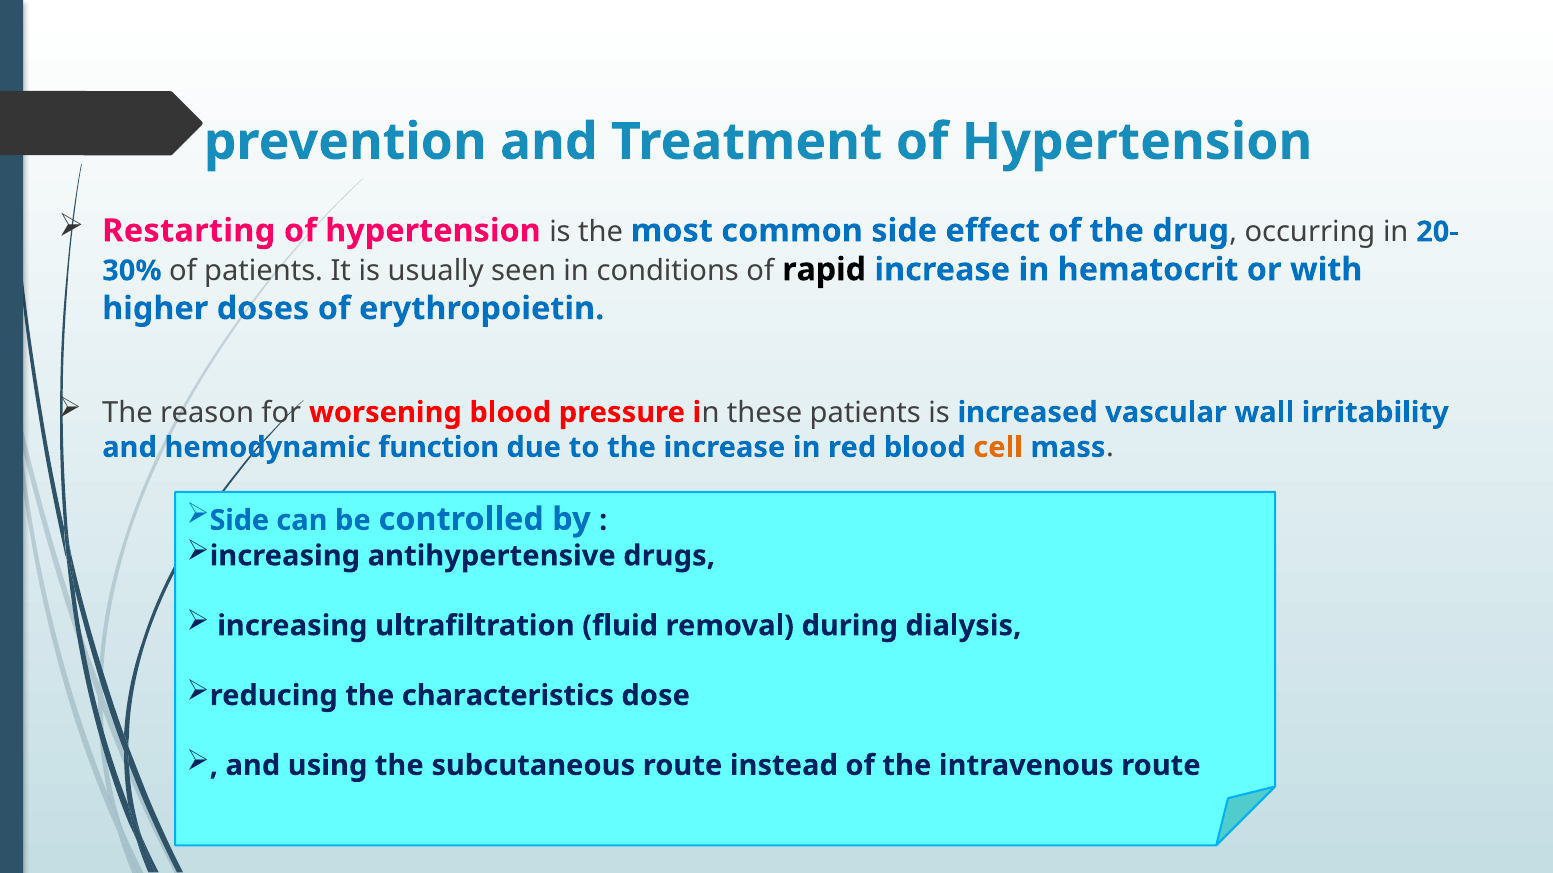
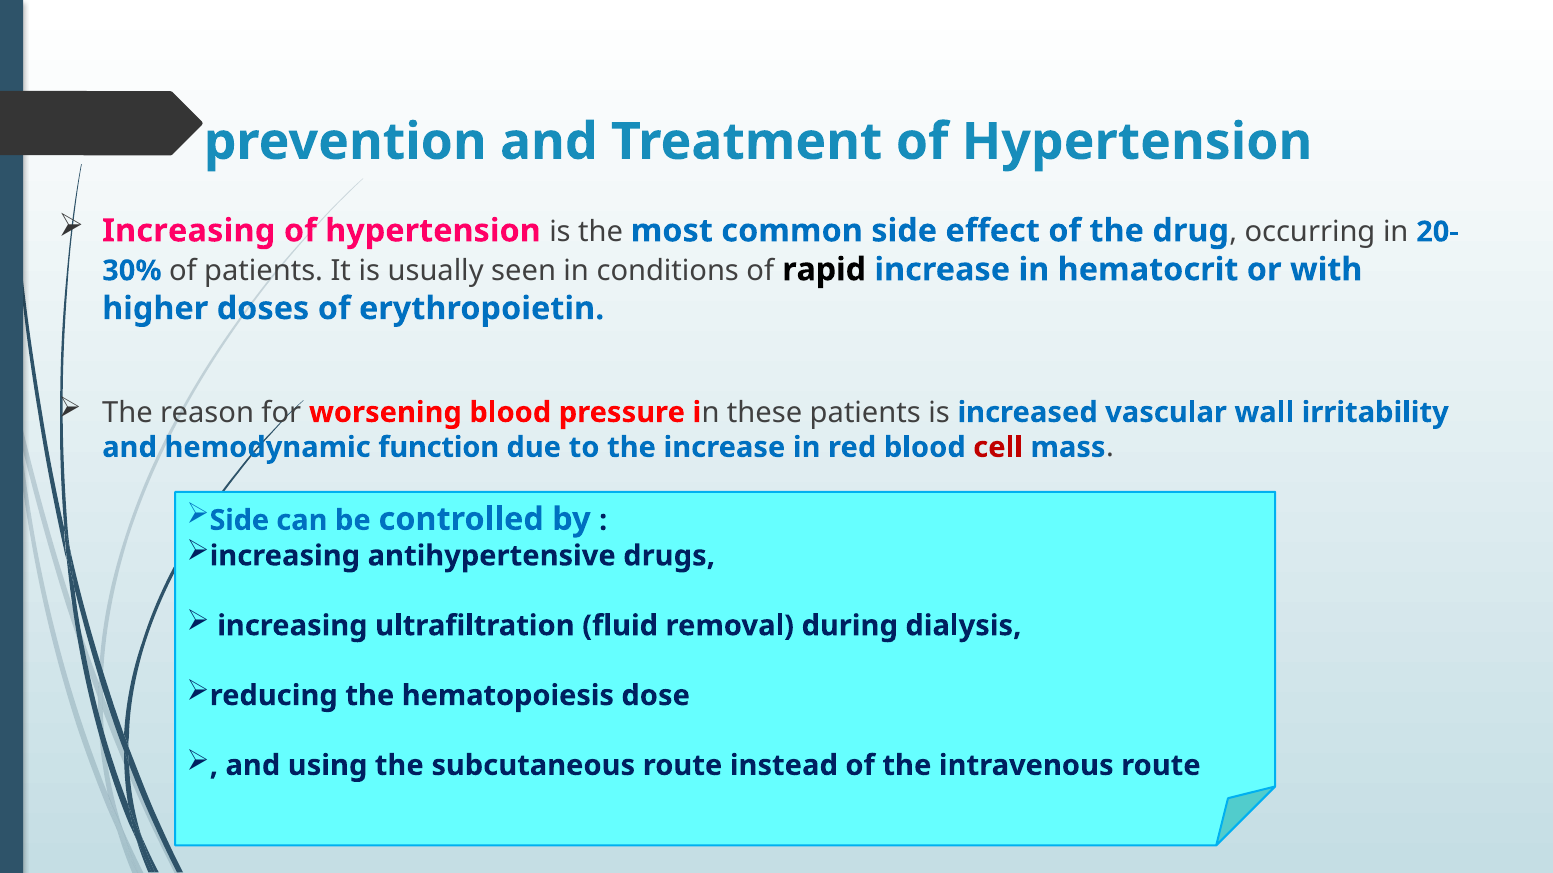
Restarting at (189, 231): Restarting -> Increasing
cell colour: orange -> red
characteristics: characteristics -> hematopoiesis
